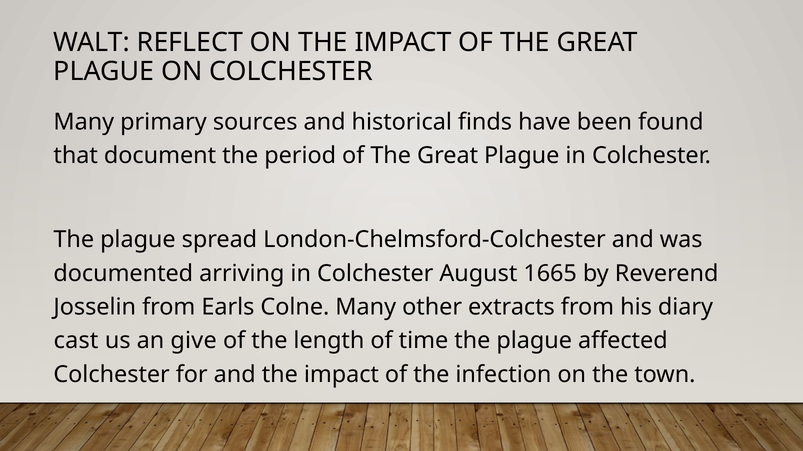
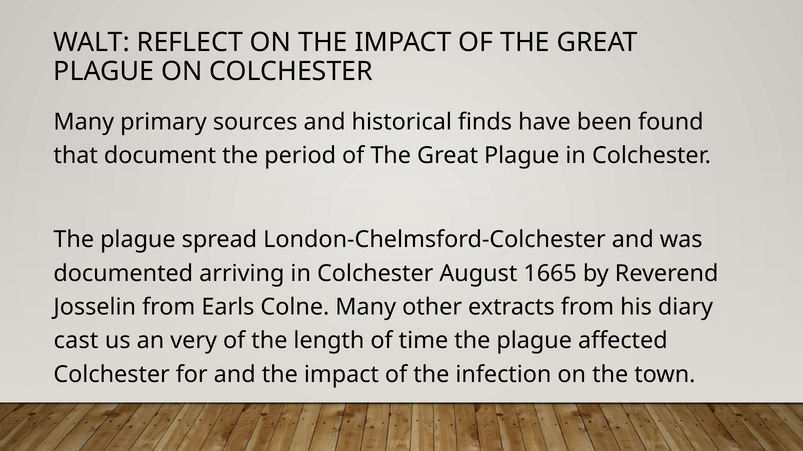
give: give -> very
